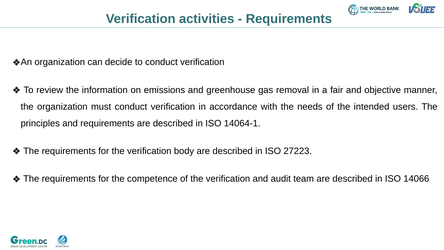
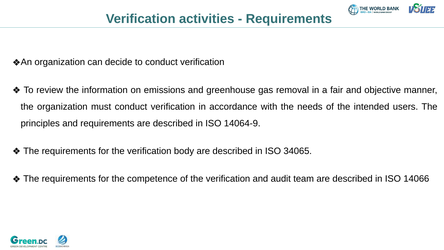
14064-1: 14064-1 -> 14064-9
27223: 27223 -> 34065
